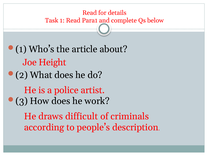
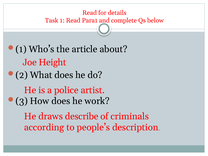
difficult: difficult -> describe
